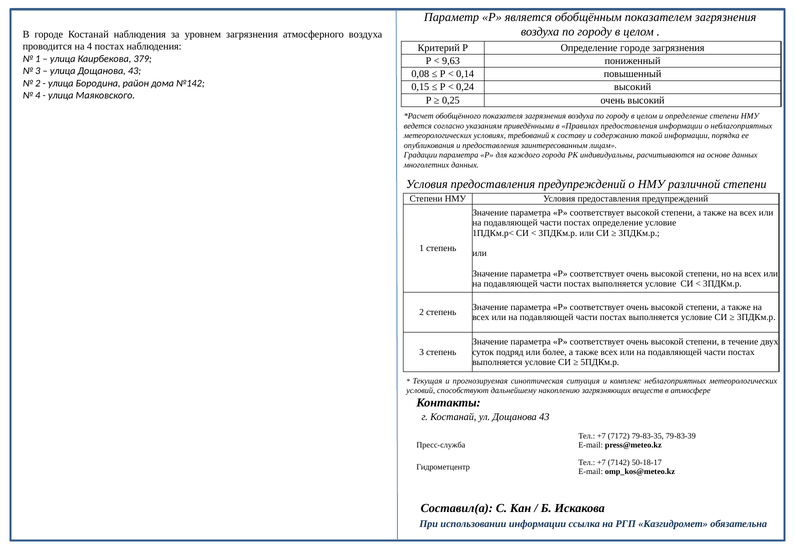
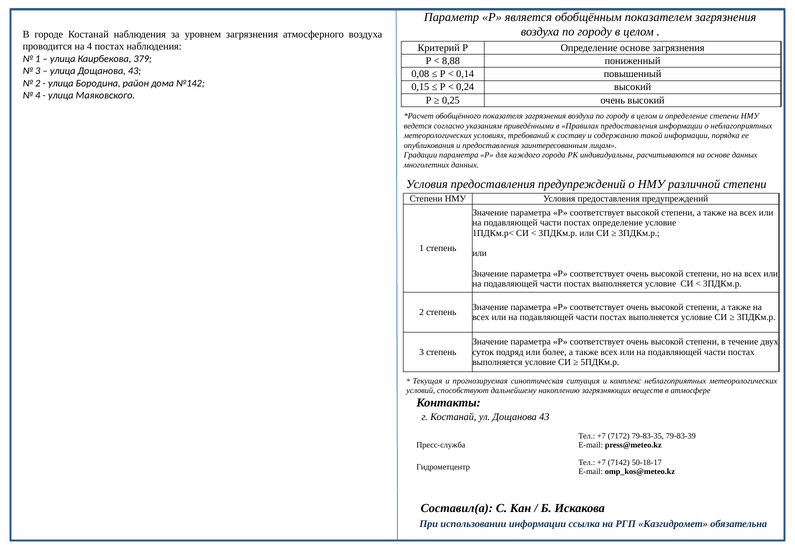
Определение городе: городе -> основе
9,63: 9,63 -> 8,88
